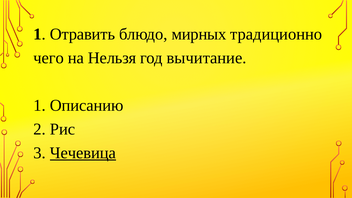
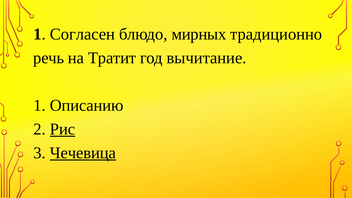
Отравить: Отравить -> Согласен
чего: чего -> речь
Нельзя: Нельзя -> Тратит
Рис underline: none -> present
